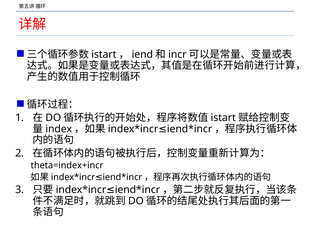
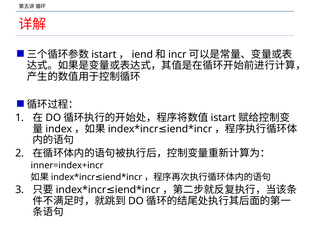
theta=index+incr: theta=index+incr -> inner=index+incr
